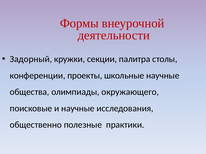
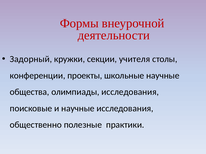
палитра: палитра -> учителя
олимпиады окружающего: окружающего -> исследования
